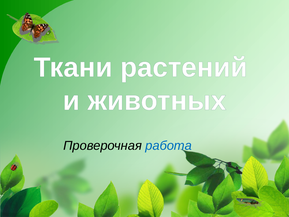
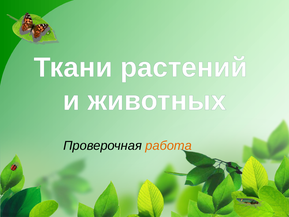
работа colour: blue -> orange
